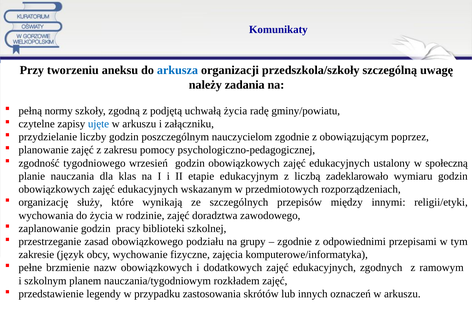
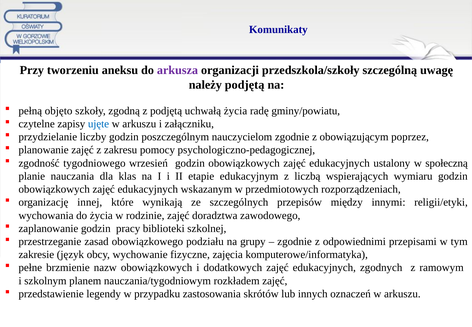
arkusza colour: blue -> purple
należy zadania: zadania -> podjętą
normy: normy -> objęto
zadeklarowało: zadeklarowało -> wspierających
służy: służy -> innej
